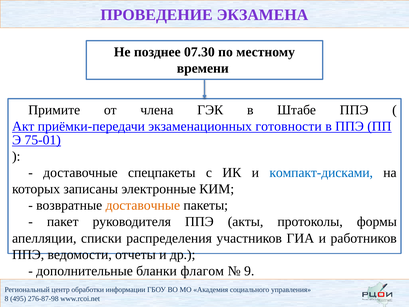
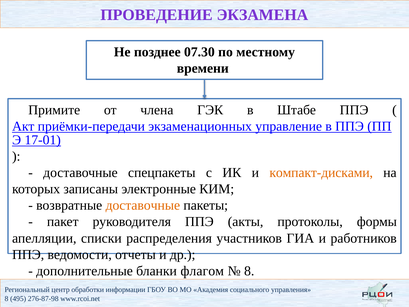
готовности: готовности -> управление
75-01: 75-01 -> 17-01
компакт-дисками colour: blue -> orange
9 at (249, 271): 9 -> 8
